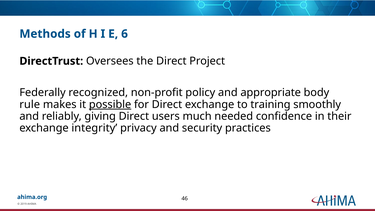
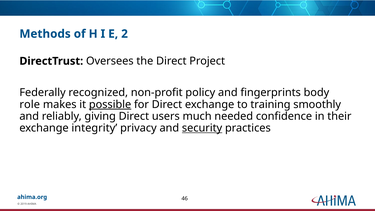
6: 6 -> 2
appropriate: appropriate -> fingerprints
rule: rule -> role
security underline: none -> present
